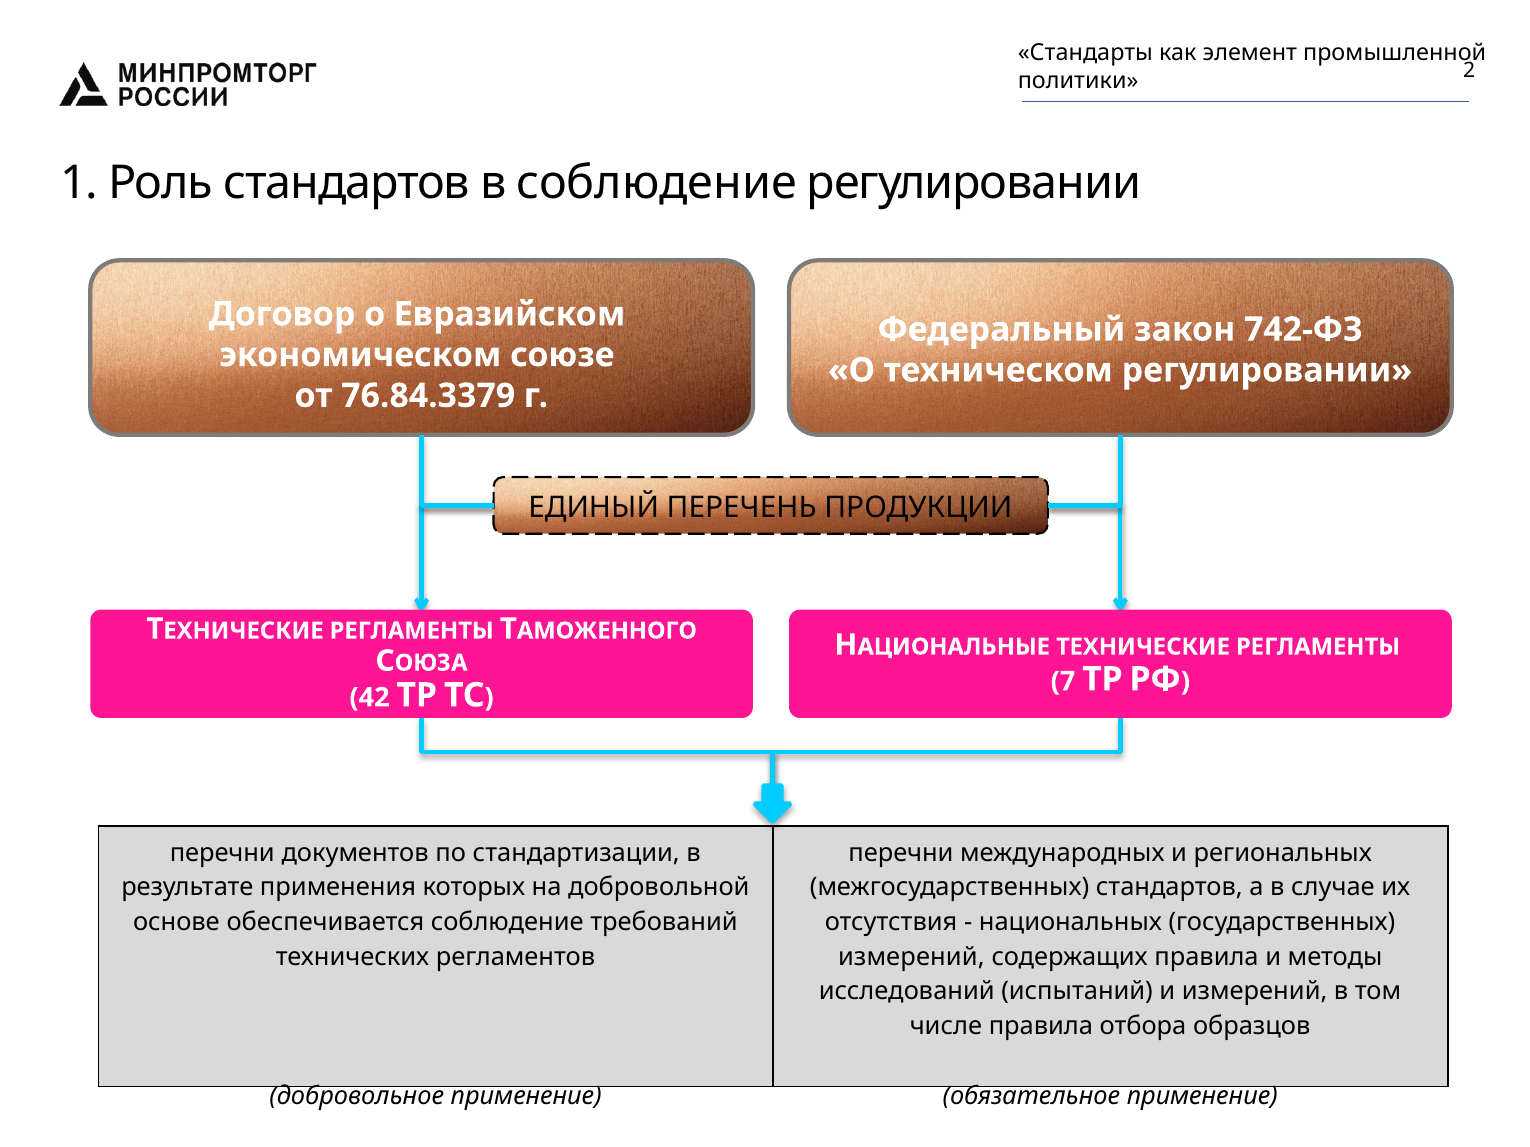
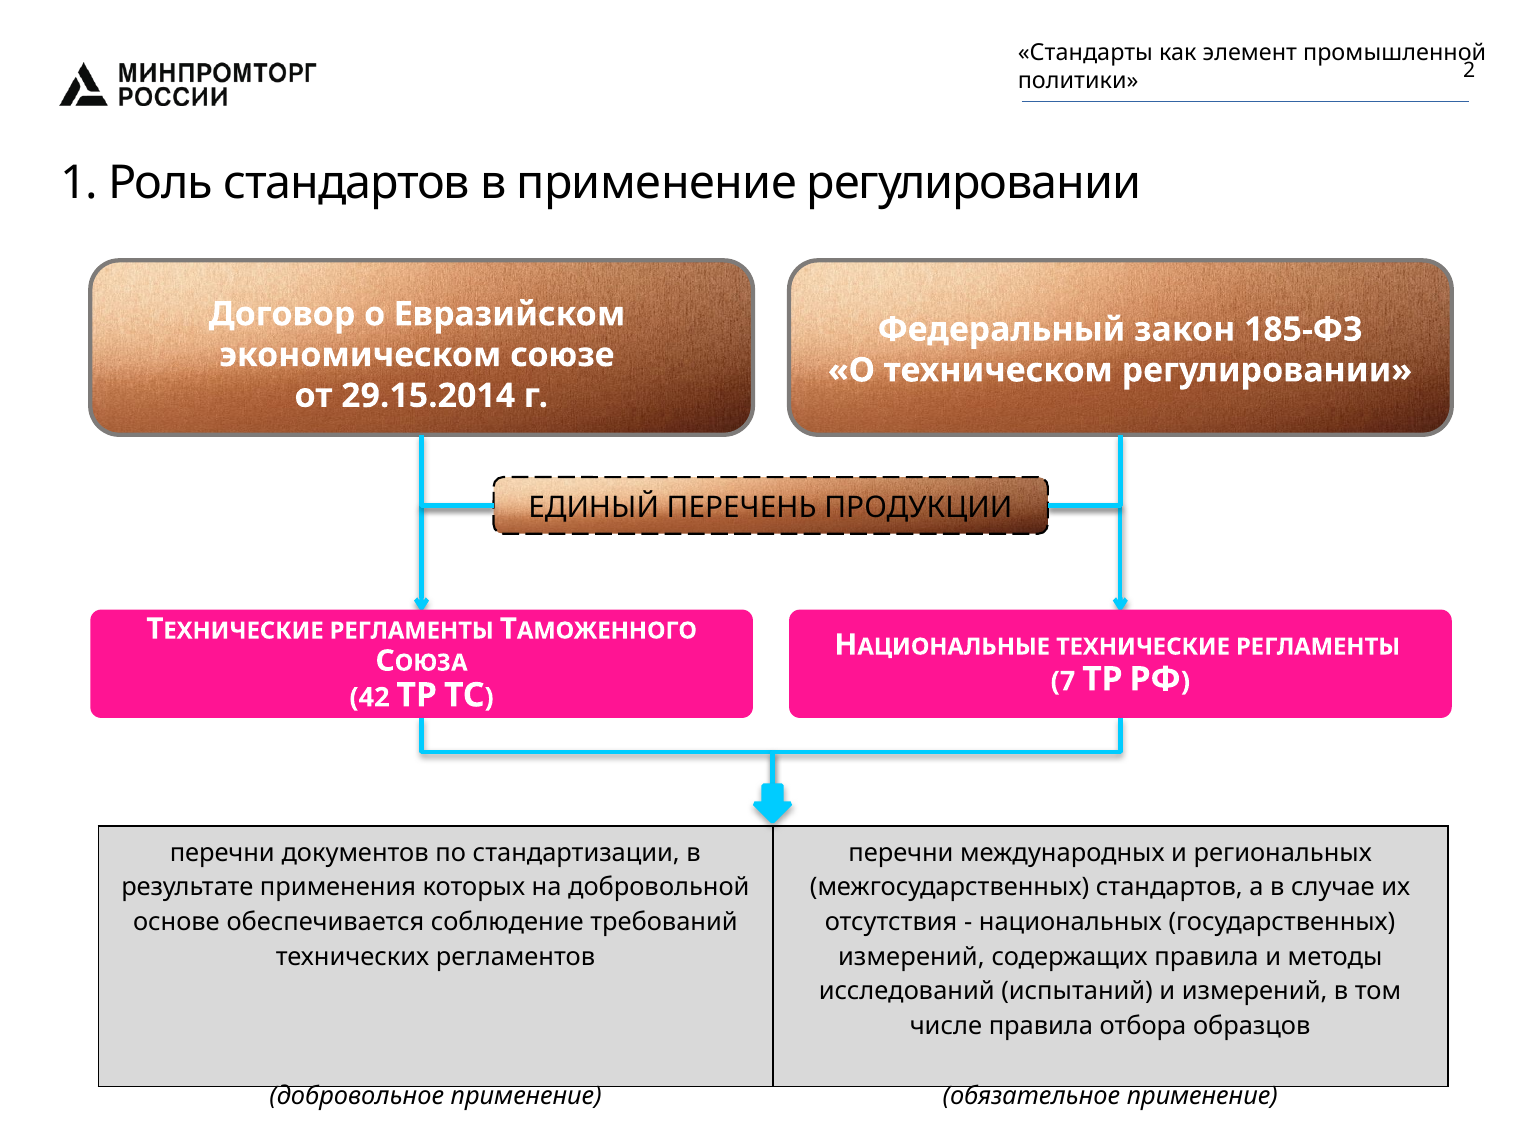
в соблюдение: соблюдение -> применение
742-ФЗ: 742-ФЗ -> 185-ФЗ
76.84.3379: 76.84.3379 -> 29.15.2014
